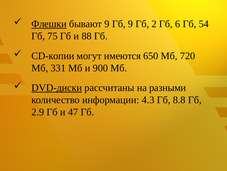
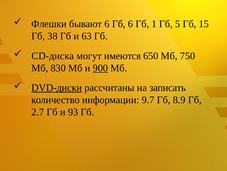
Флешки underline: present -> none
бывают 9: 9 -> 6
Гб 9: 9 -> 6
2: 2 -> 1
Гб 6: 6 -> 5
54: 54 -> 15
75: 75 -> 38
88: 88 -> 63
CD-копии: CD-копии -> CD-диска
720: 720 -> 750
331: 331 -> 830
900 underline: none -> present
разными: разными -> записать
4.3: 4.3 -> 9.7
8.8: 8.8 -> 8.9
2.9: 2.9 -> 2.7
47: 47 -> 93
